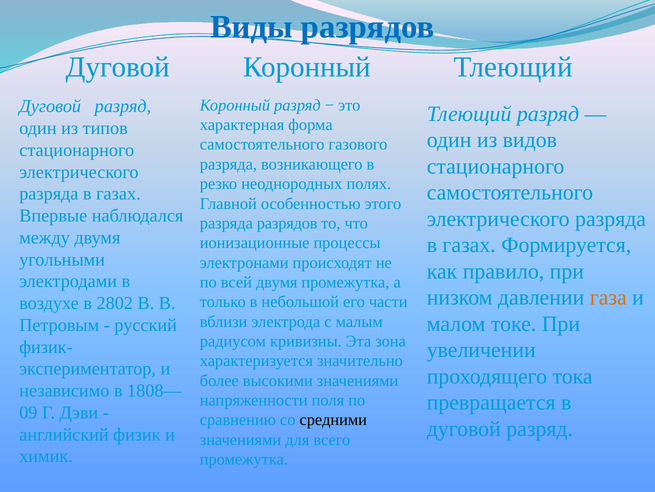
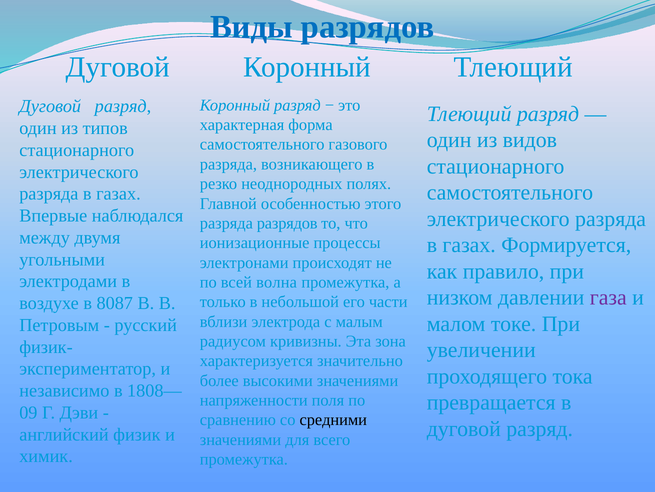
всей двумя: двумя -> волна
газа colour: orange -> purple
2802: 2802 -> 8087
